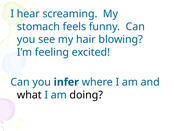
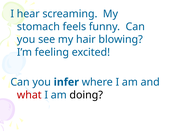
what colour: black -> red
